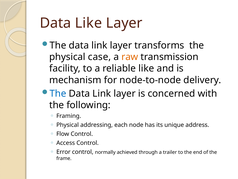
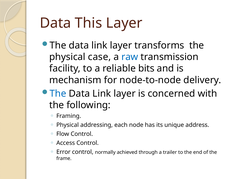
Data Like: Like -> This
raw colour: orange -> blue
reliable like: like -> bits
